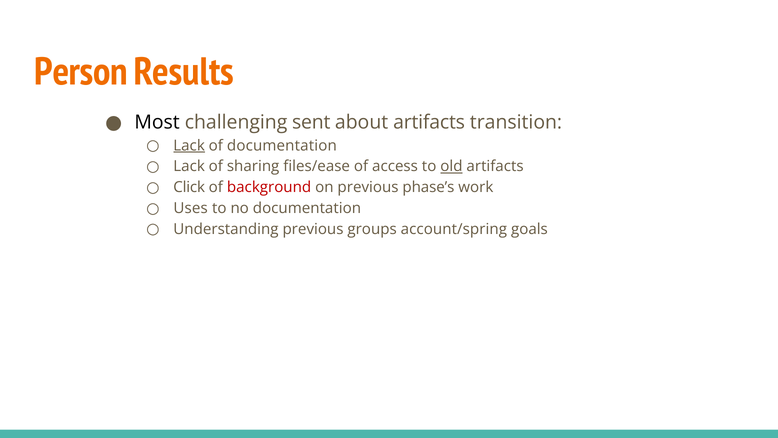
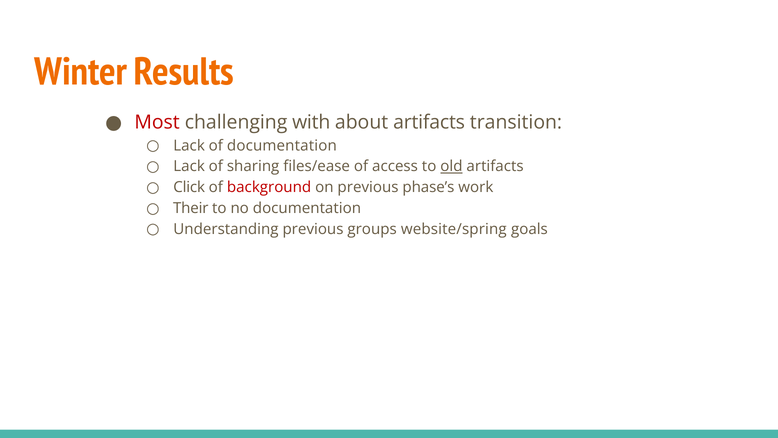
Person: Person -> Winter
Most colour: black -> red
sent: sent -> with
Lack at (189, 145) underline: present -> none
Uses: Uses -> Their
account/spring: account/spring -> website/spring
